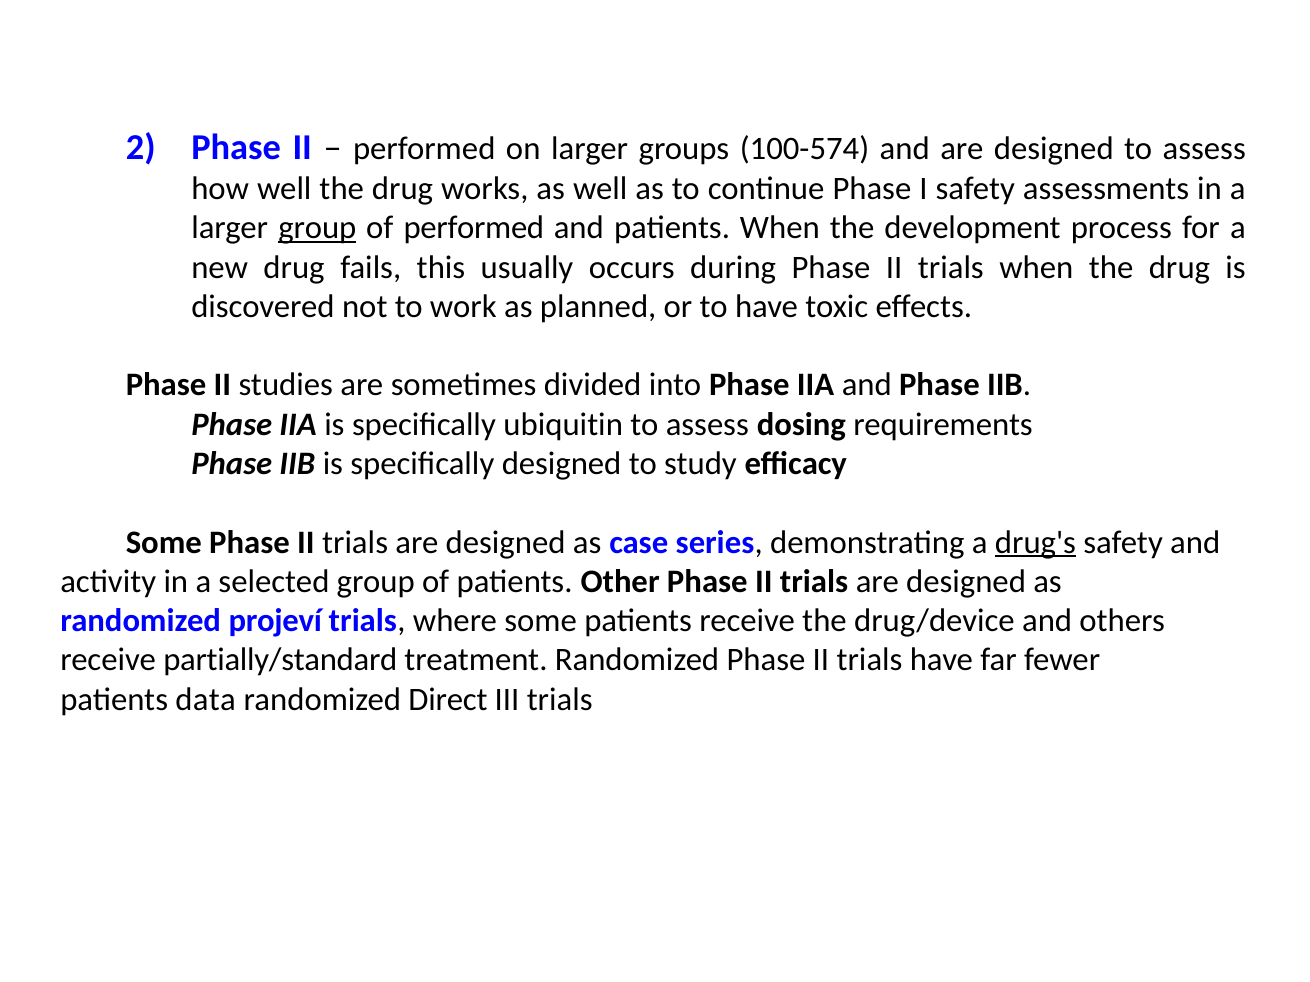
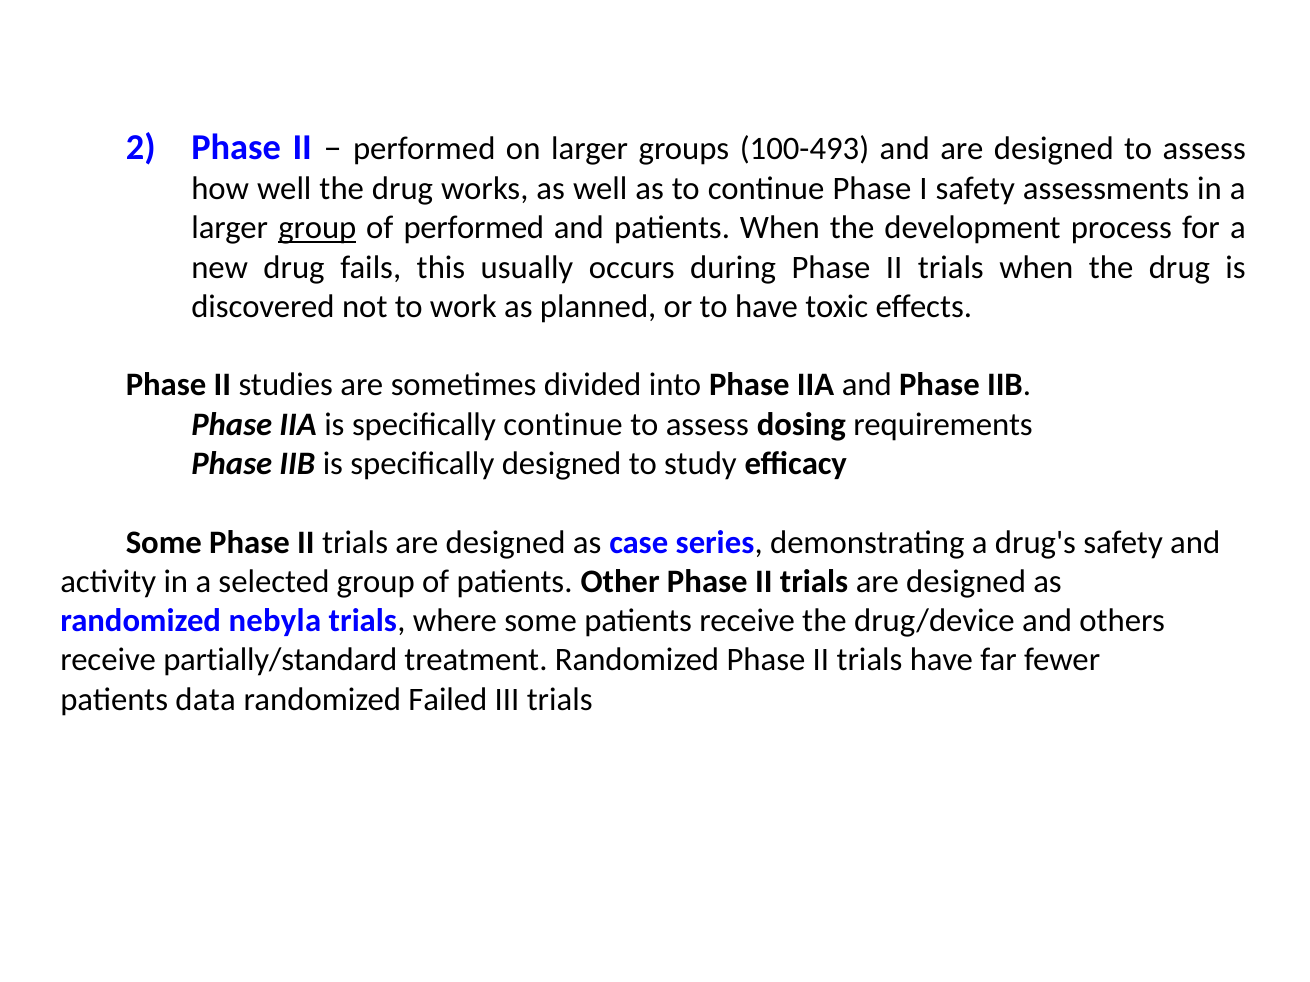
100-574: 100-574 -> 100-493
specifically ubiquitin: ubiquitin -> continue
drug's underline: present -> none
projeví: projeví -> nebyla
Direct: Direct -> Failed
